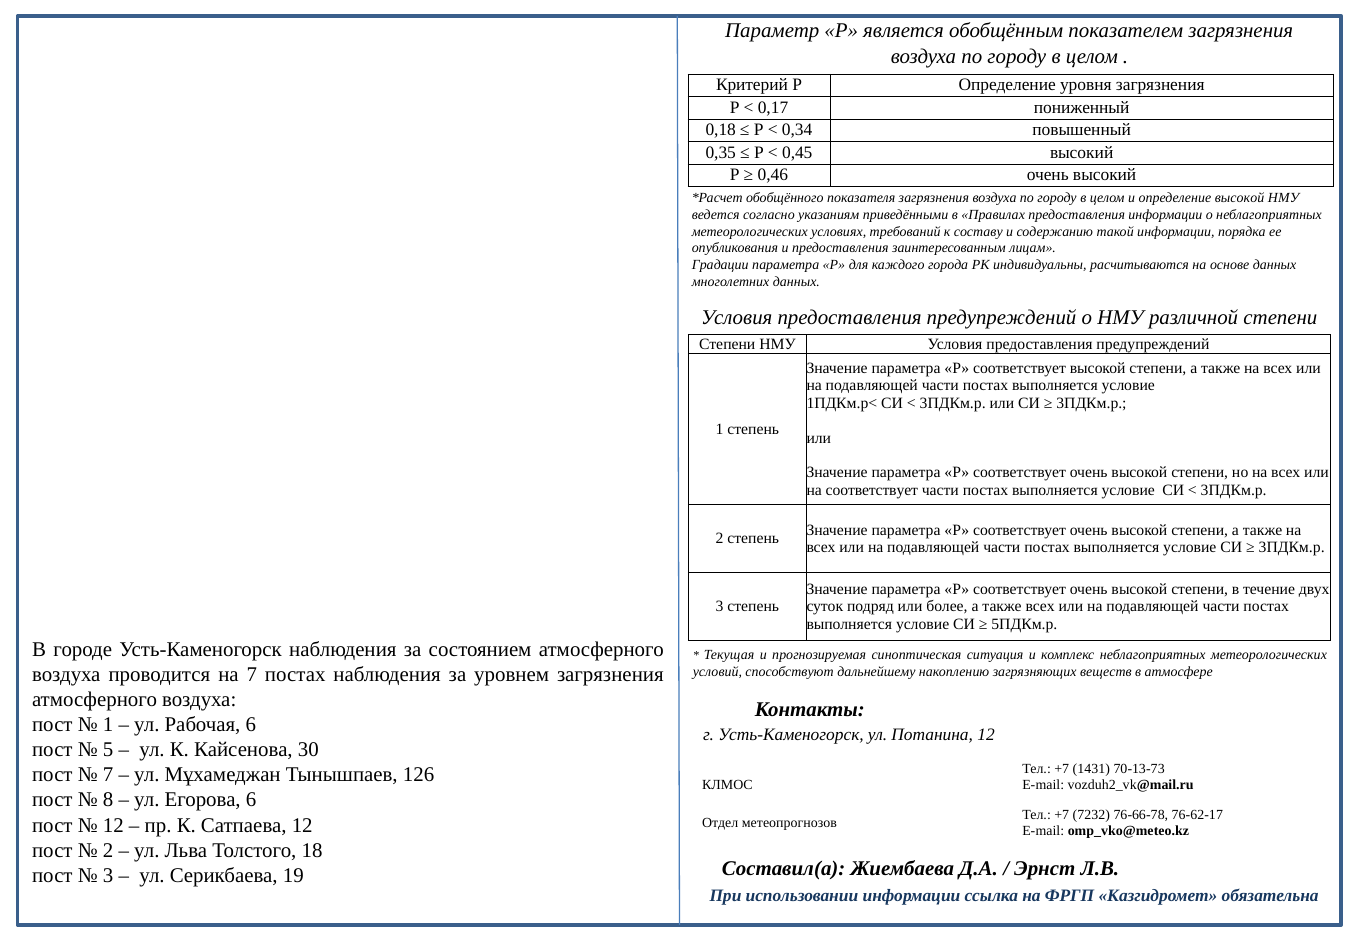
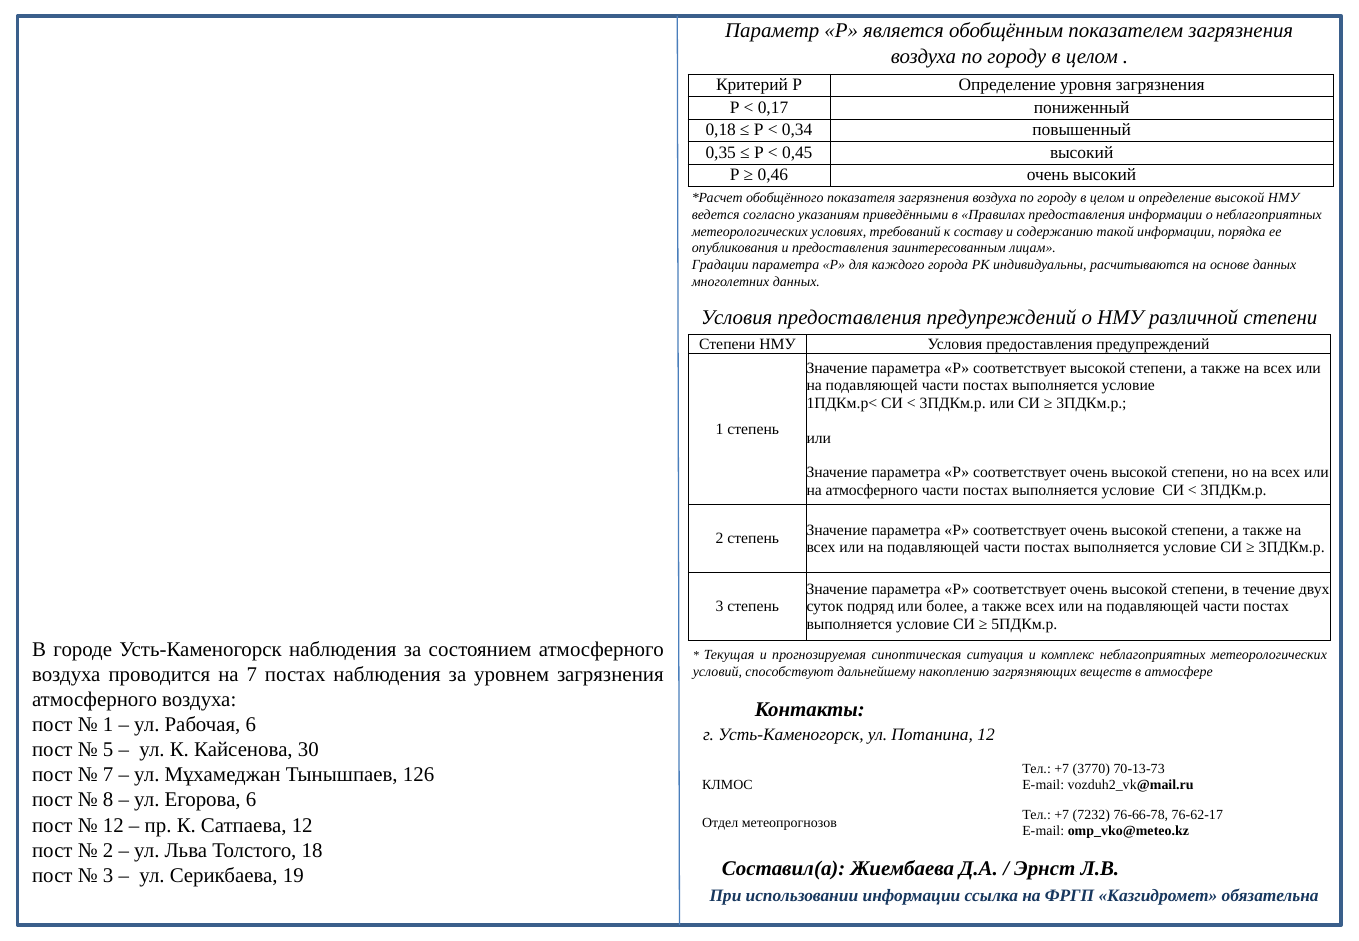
на соответствует: соответствует -> атмосферного
1431: 1431 -> 3770
